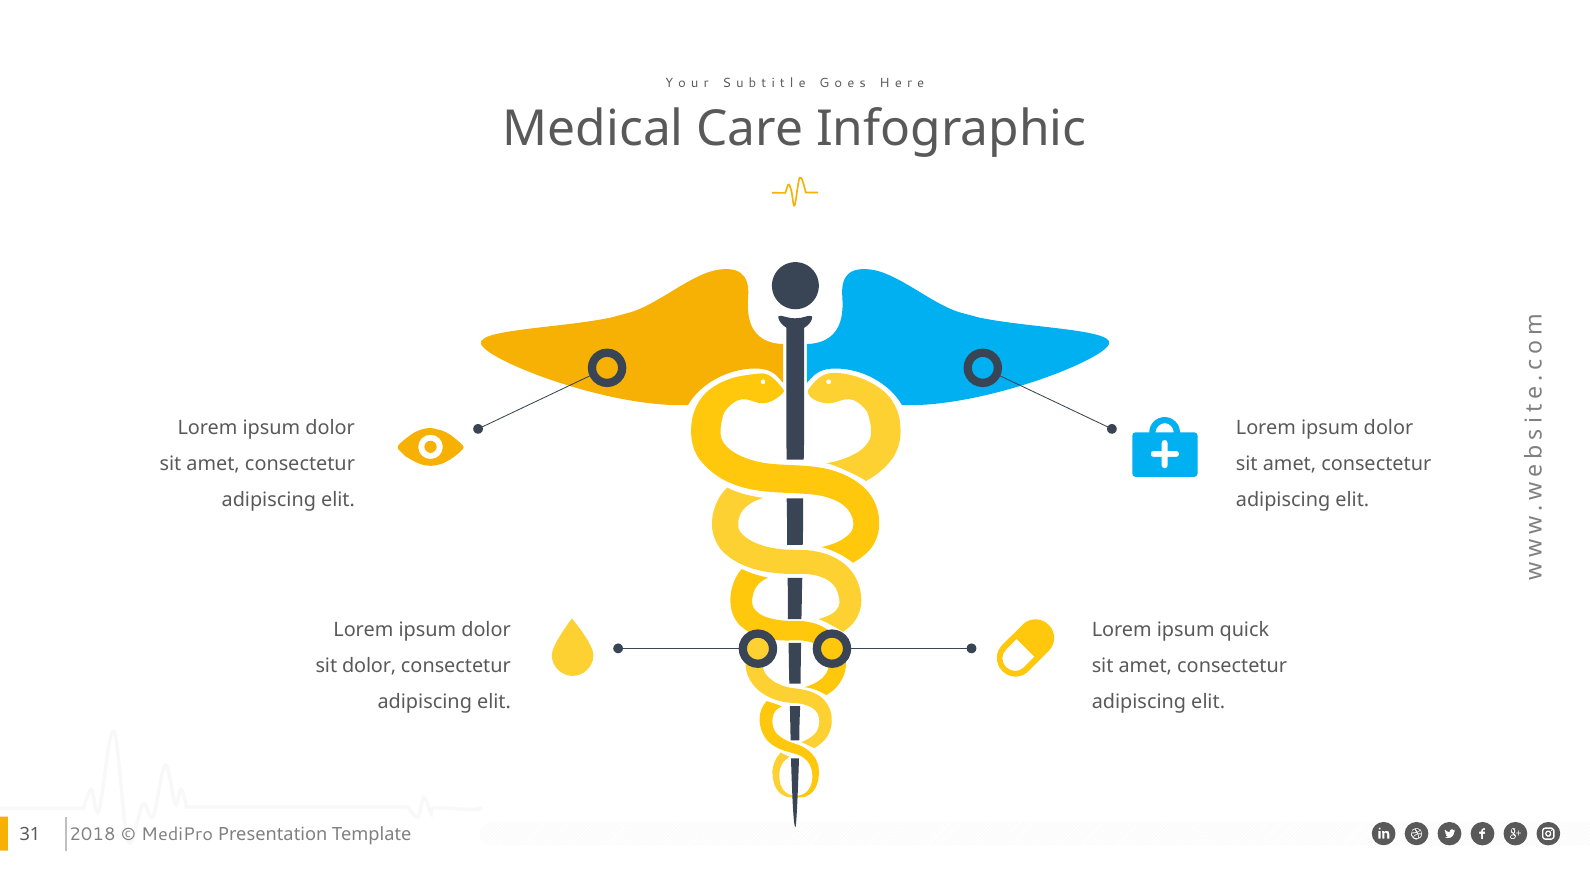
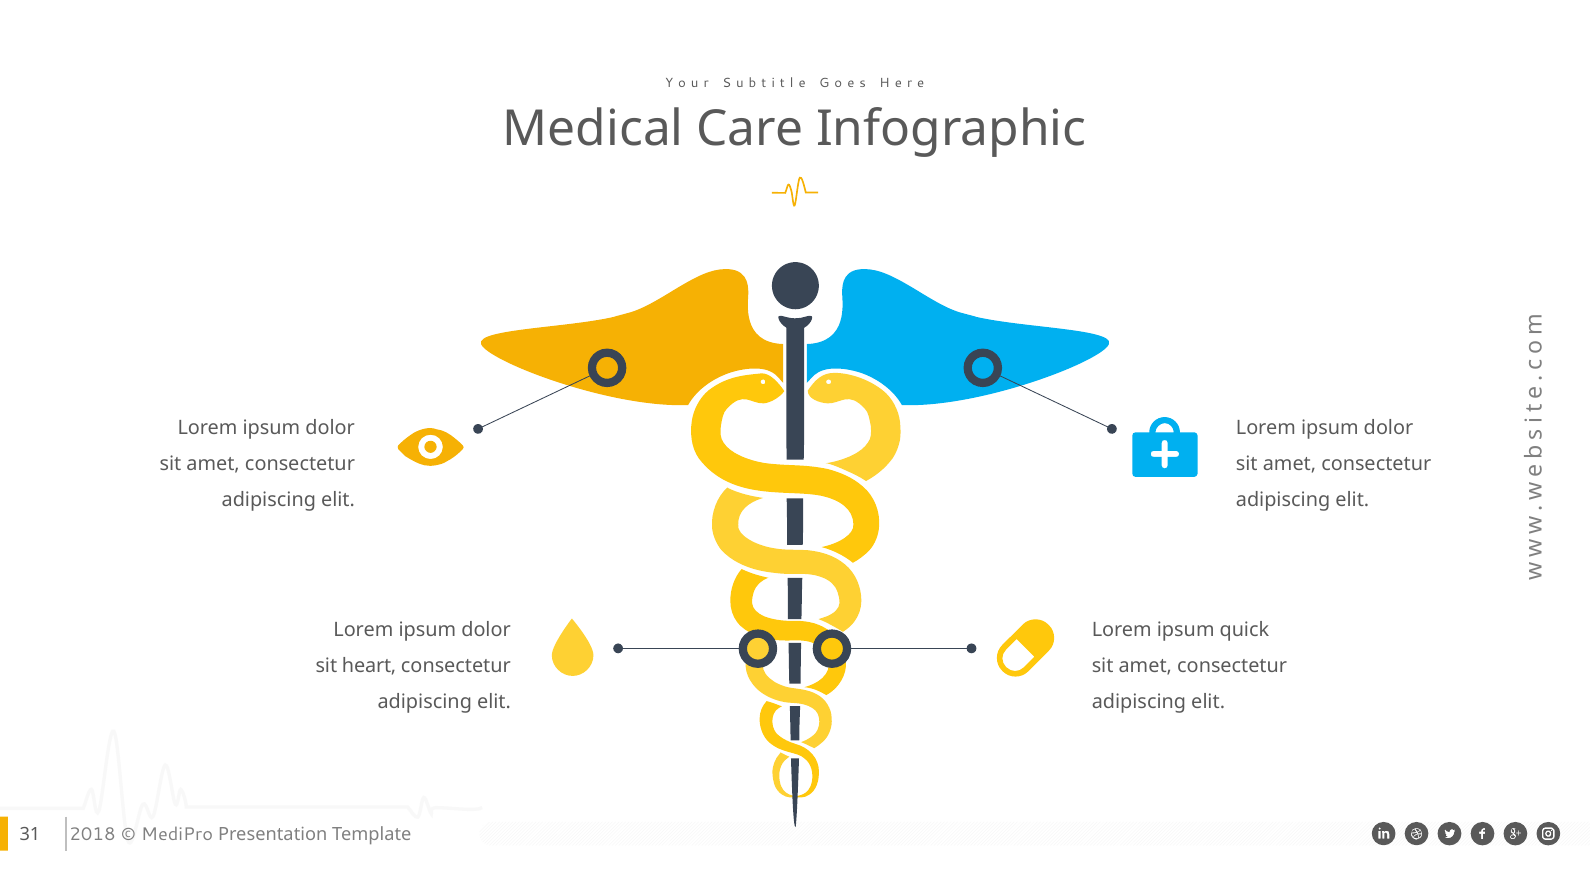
sit dolor: dolor -> heart
